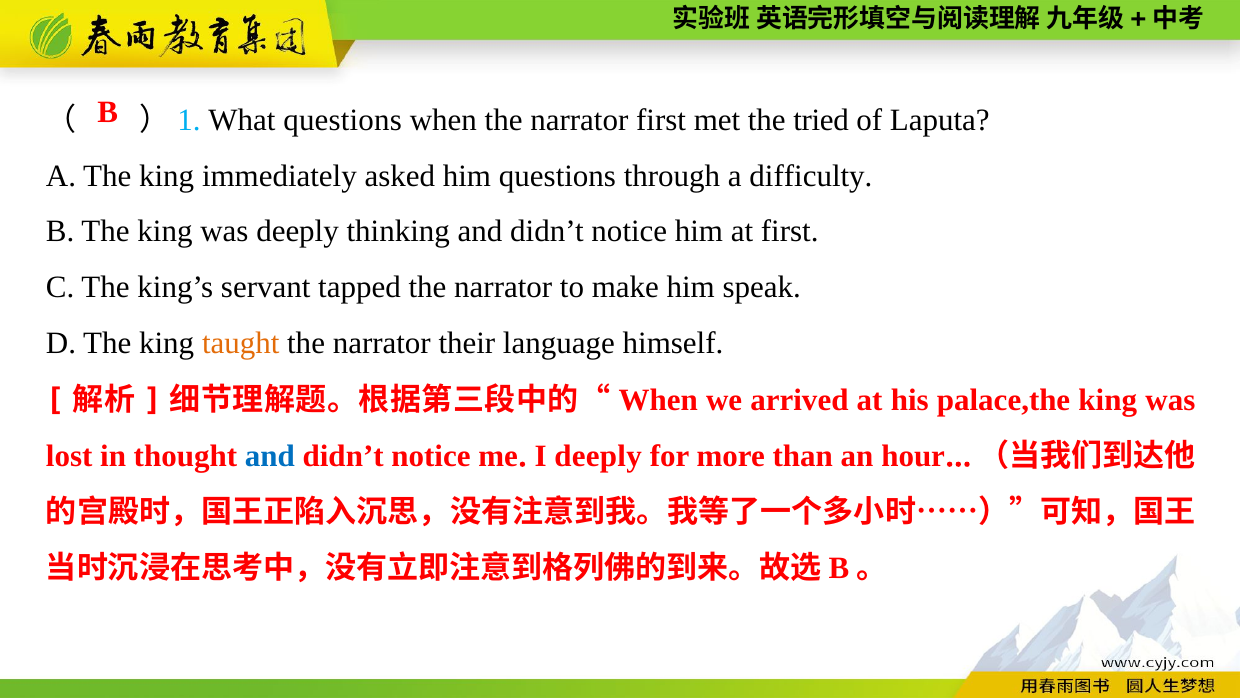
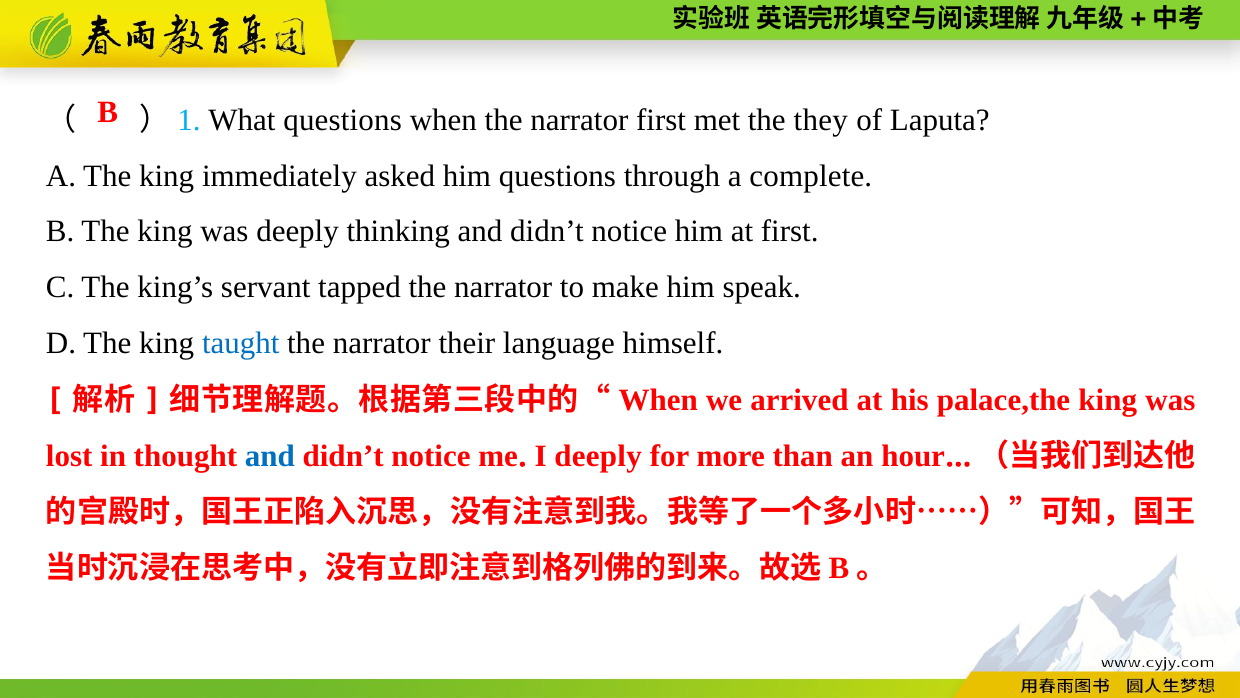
tried: tried -> they
difficulty: difficulty -> complete
taught colour: orange -> blue
